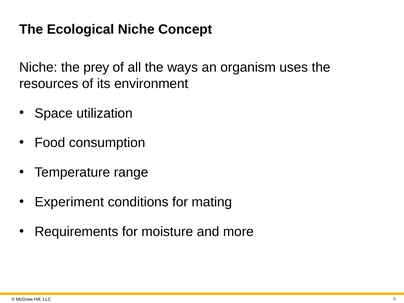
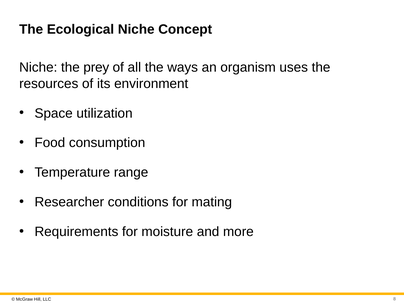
Experiment: Experiment -> Researcher
